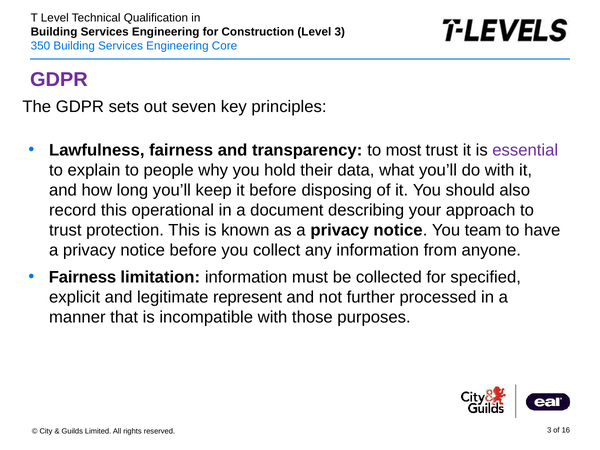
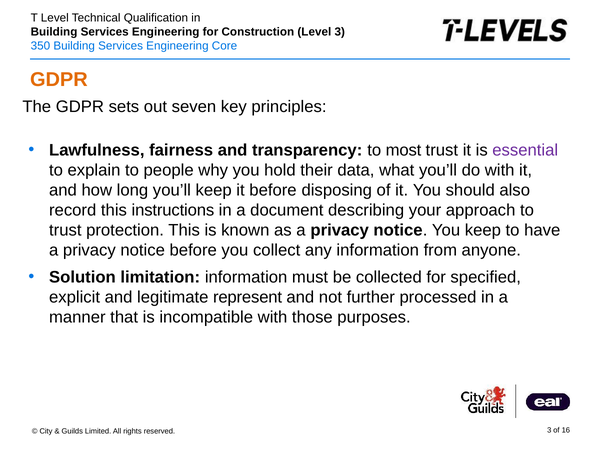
GDPR at (59, 80) colour: purple -> orange
operational: operational -> instructions
You team: team -> keep
Fairness at (83, 277): Fairness -> Solution
